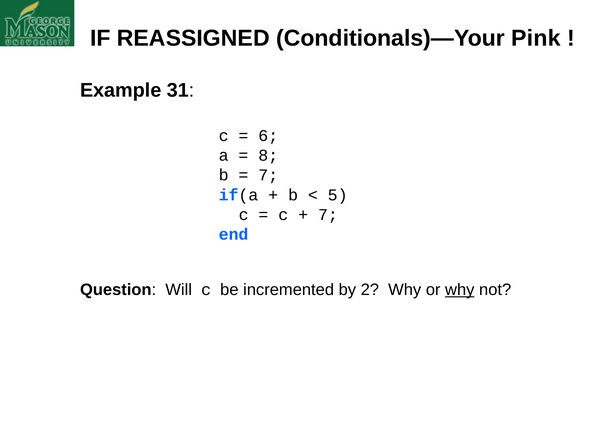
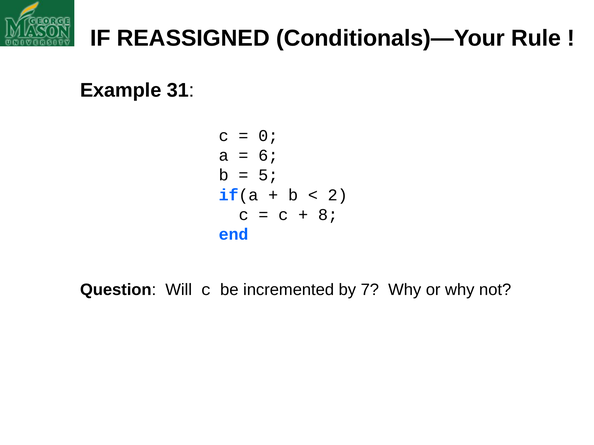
Pink: Pink -> Rule
6: 6 -> 0
8: 8 -> 6
7 at (268, 175): 7 -> 5
5: 5 -> 2
7 at (328, 215): 7 -> 8
2: 2 -> 7
why at (460, 290) underline: present -> none
